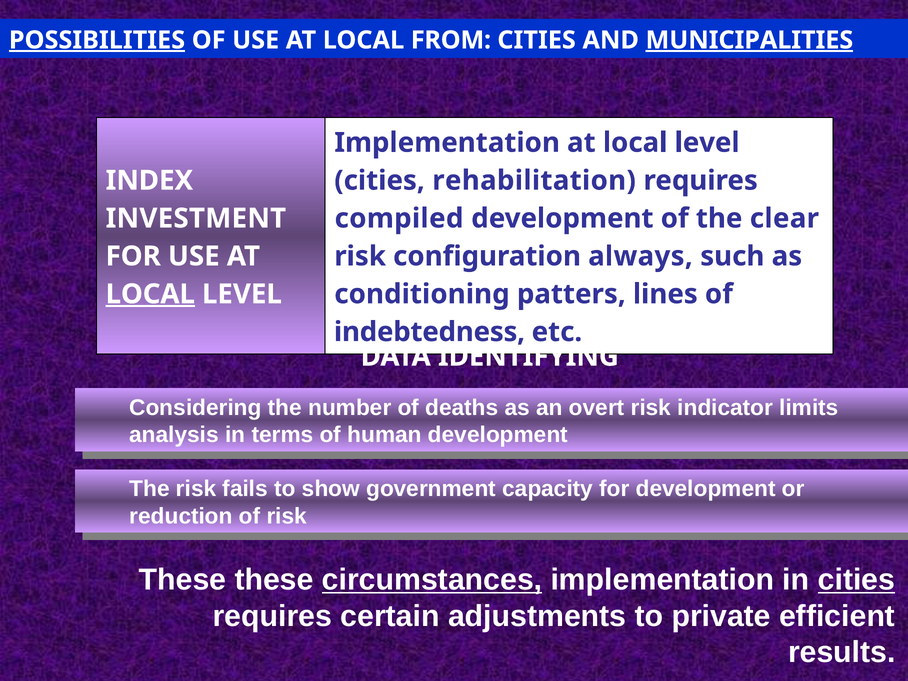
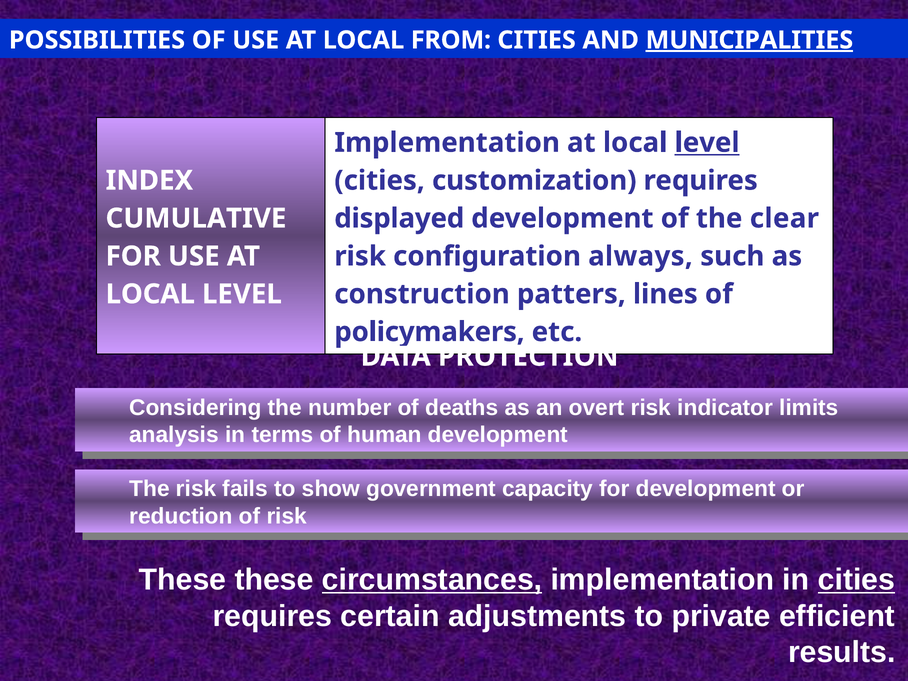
POSSIBILITIES underline: present -> none
level at (707, 143) underline: none -> present
rehabilitation: rehabilitation -> customization
INVESTMENT: INVESTMENT -> CUMULATIVE
compiled: compiled -> displayed
LOCAL at (150, 294) underline: present -> none
conditioning: conditioning -> construction
indebtedness: indebtedness -> policymakers
IDENTIFYING: IDENTIFYING -> PROTECTION
